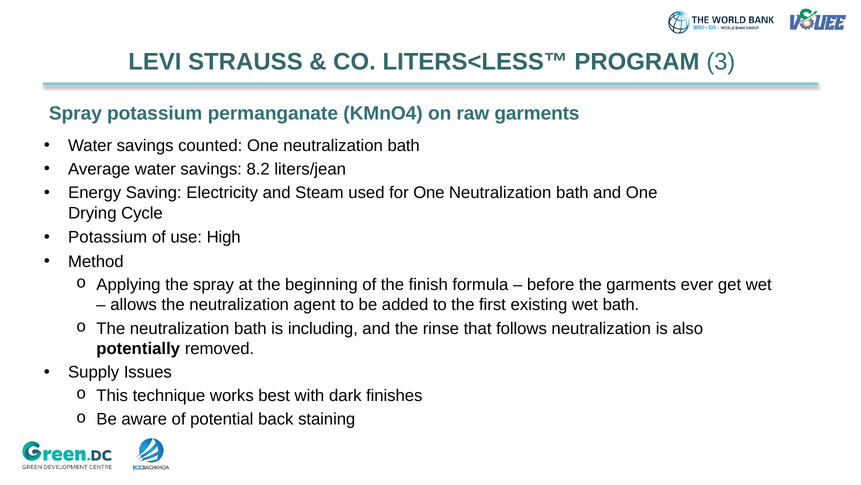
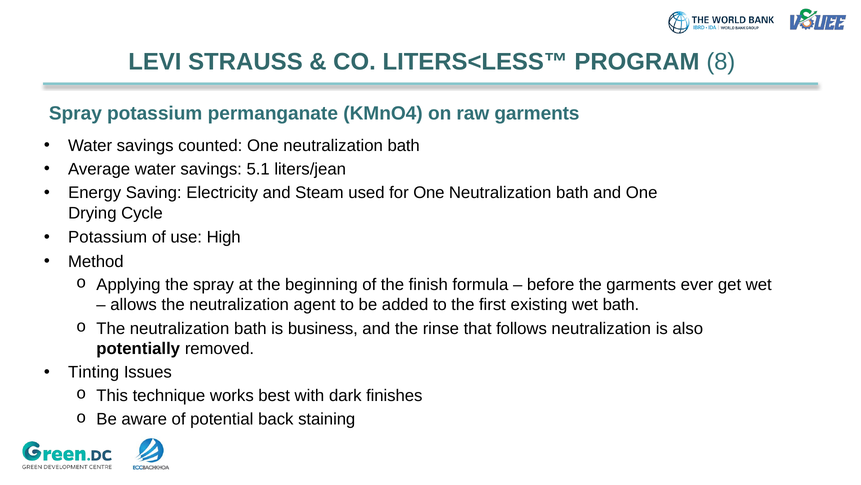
3: 3 -> 8
8.2: 8.2 -> 5.1
including: including -> business
Supply: Supply -> Tinting
